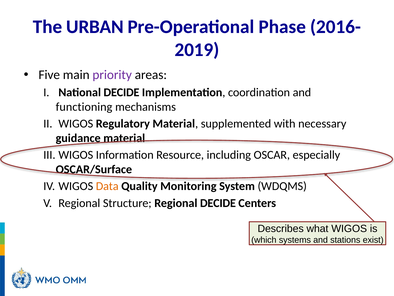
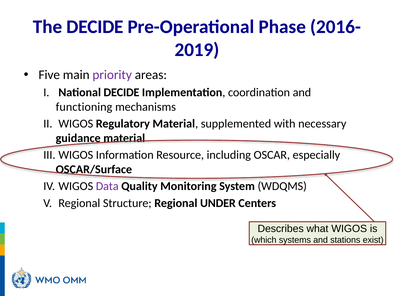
The URBAN: URBAN -> DECIDE
Data colour: orange -> purple
Regional DECIDE: DECIDE -> UNDER
